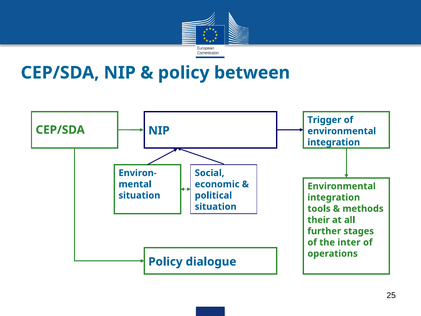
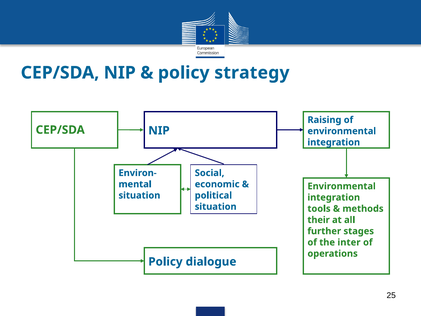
between: between -> strategy
Trigger: Trigger -> Raising
